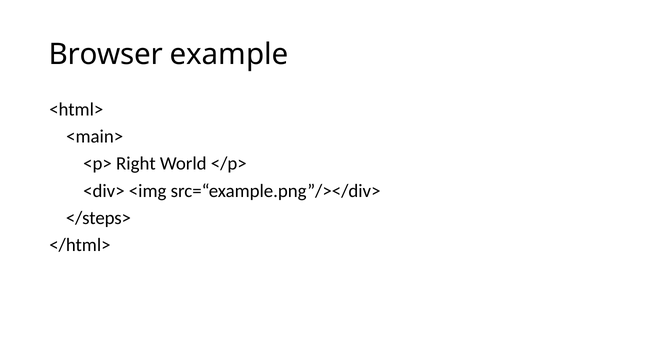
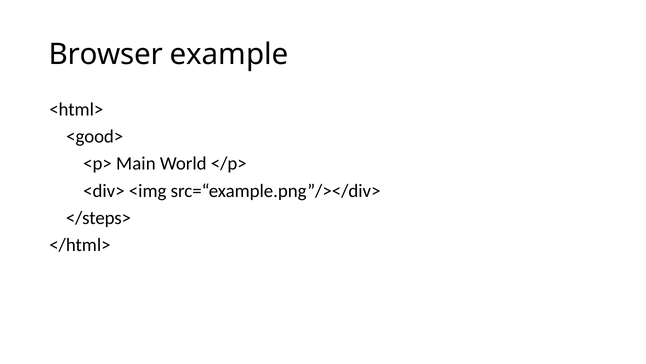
<main>: <main> -> <good>
Right: Right -> Main
